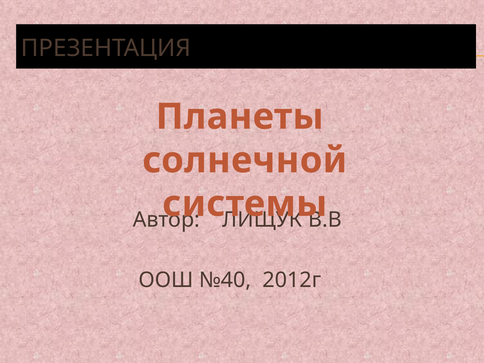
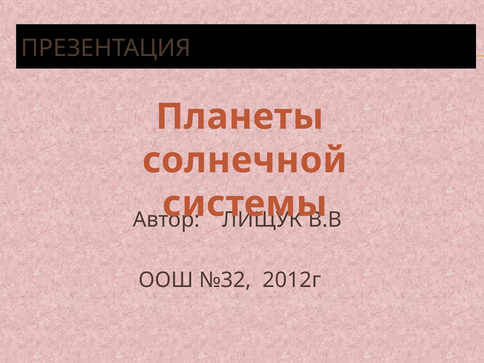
№40: №40 -> №32
